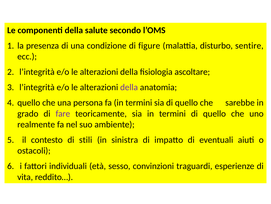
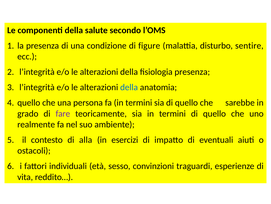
fisiologia ascoltare: ascoltare -> presenza
della at (129, 87) colour: purple -> blue
stili: stili -> alla
sinistra: sinistra -> esercizi
